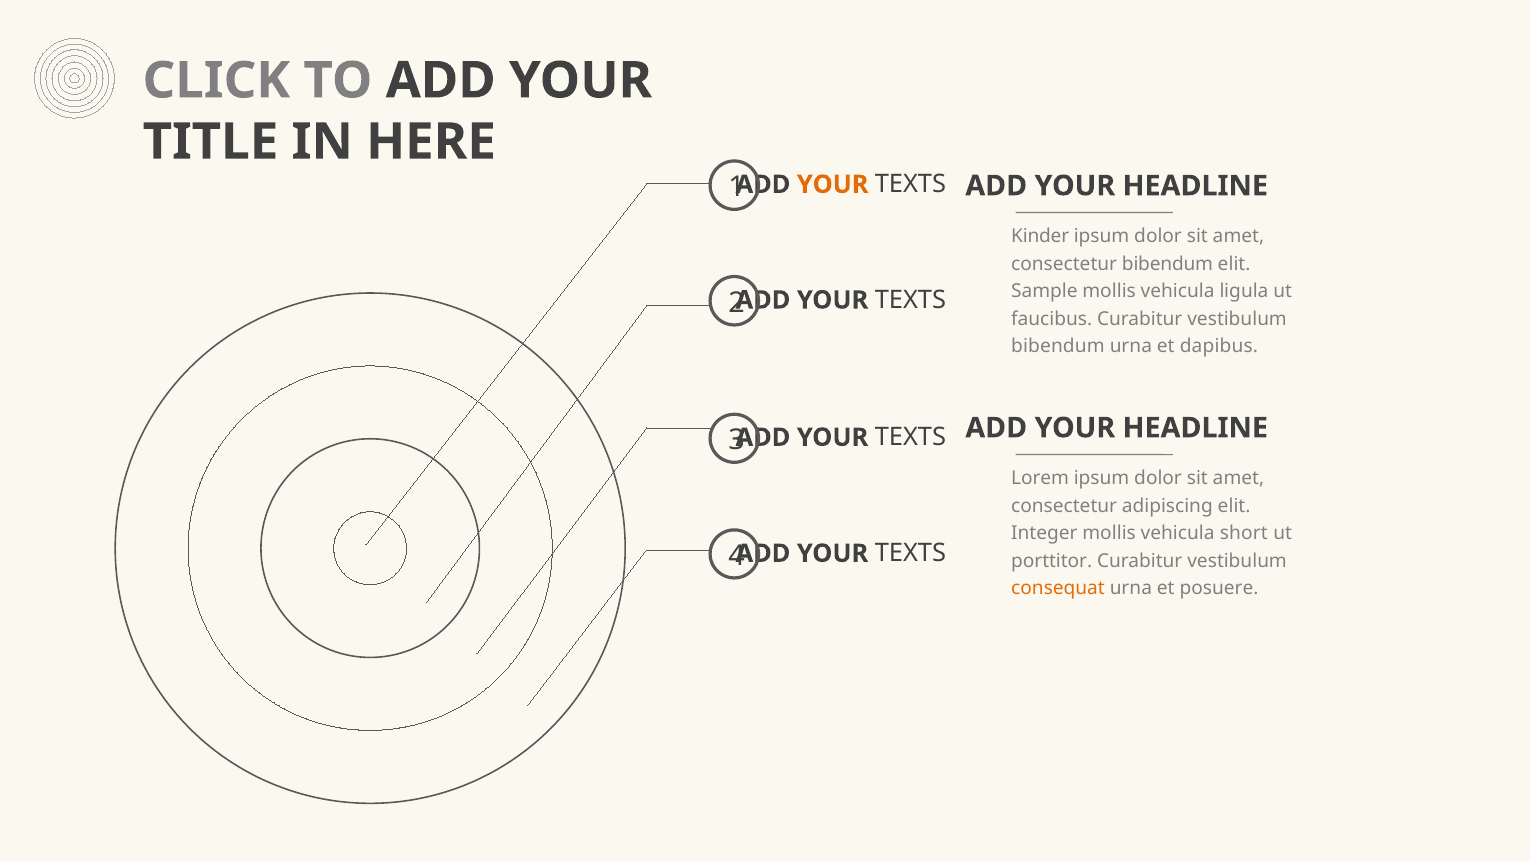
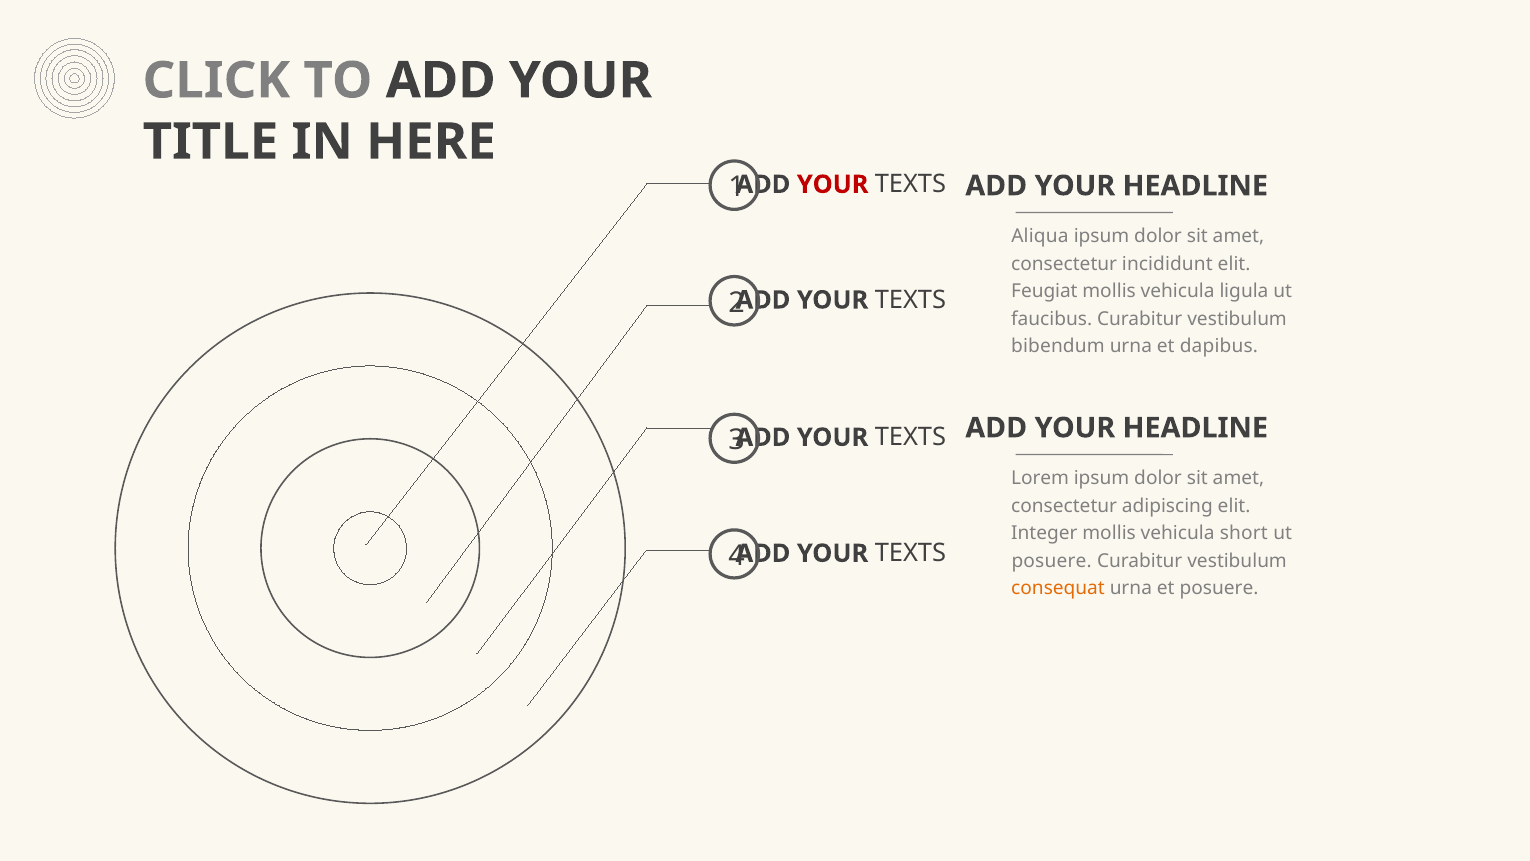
YOUR at (833, 184) colour: orange -> red
Kinder: Kinder -> Aliqua
consectetur bibendum: bibendum -> incididunt
Sample: Sample -> Feugiat
porttitor at (1052, 561): porttitor -> posuere
